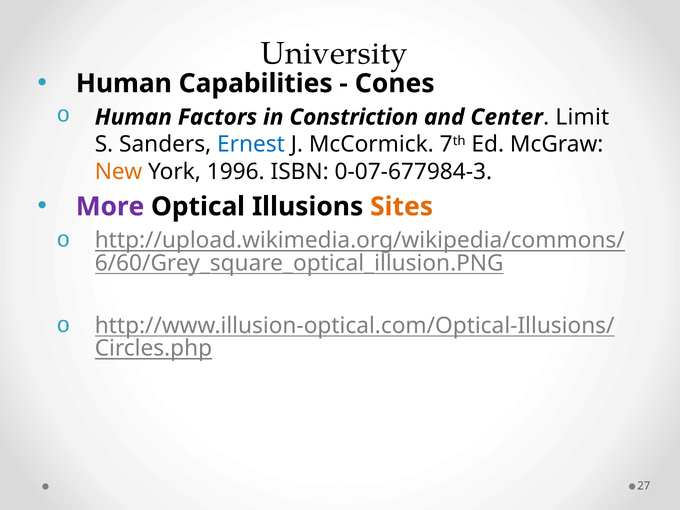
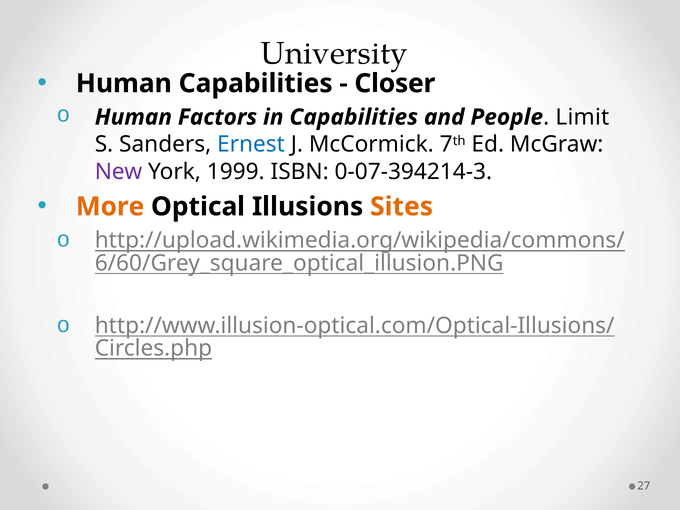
Cones: Cones -> Closer
in Constriction: Constriction -> Capabilities
Center: Center -> People
New colour: orange -> purple
1996: 1996 -> 1999
0-07-677984-3: 0-07-677984-3 -> 0-07-394214-3
More colour: purple -> orange
